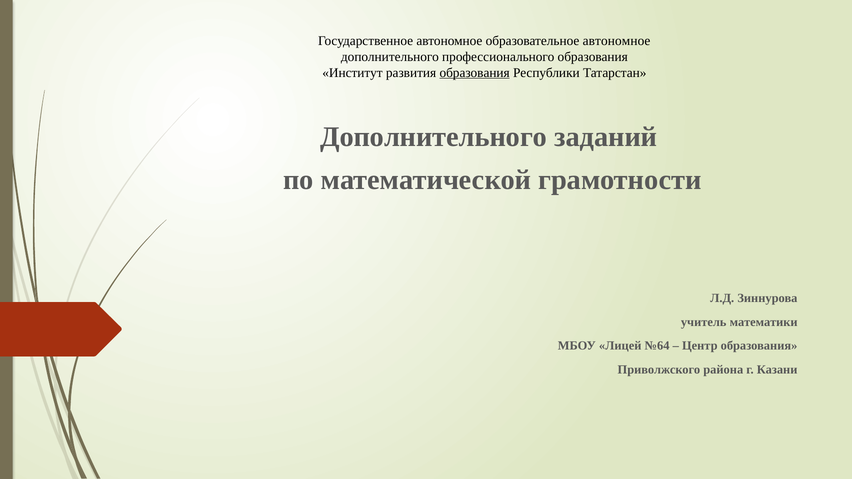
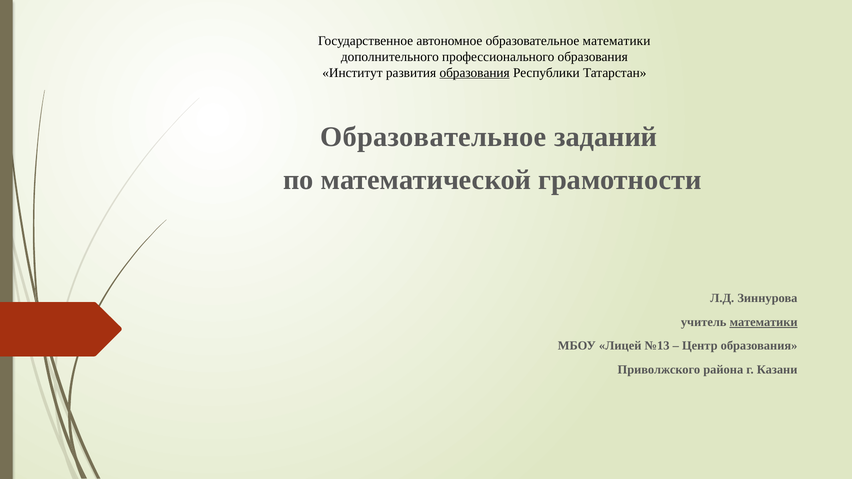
образовательное автономное: автономное -> математики
Дополнительного at (434, 137): Дополнительного -> Образовательное
математики at (764, 322) underline: none -> present
№64: №64 -> №13
